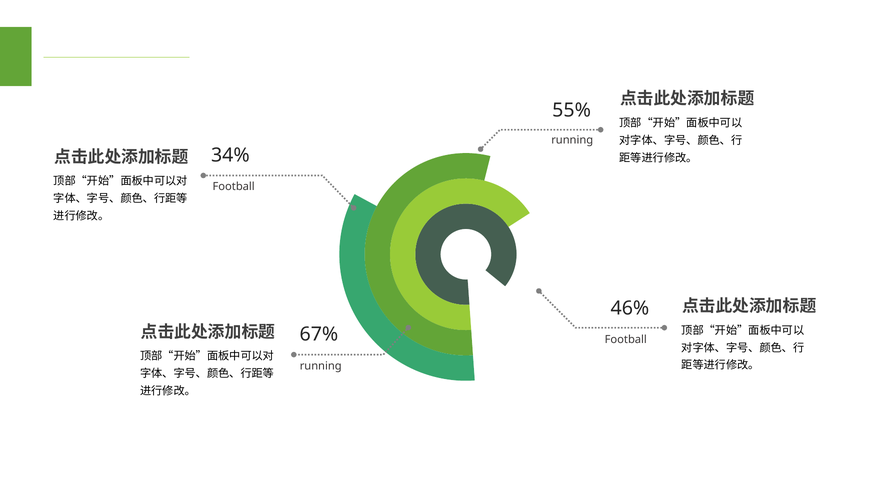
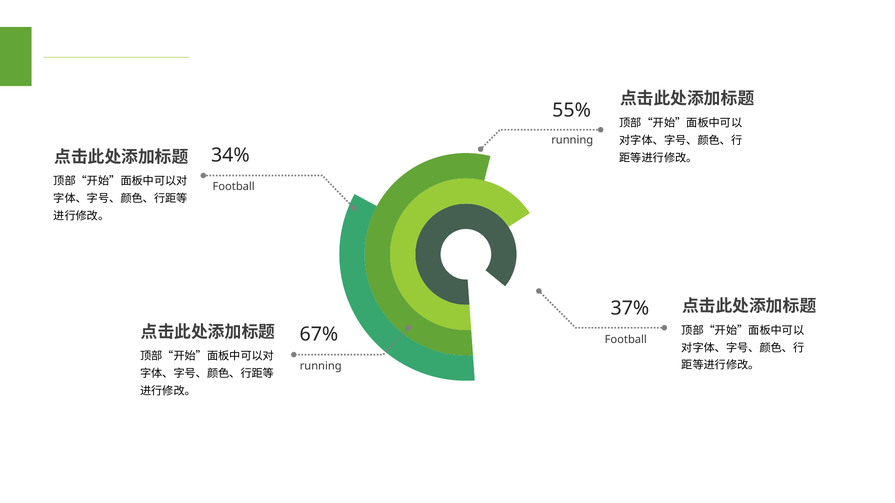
46%: 46% -> 37%
